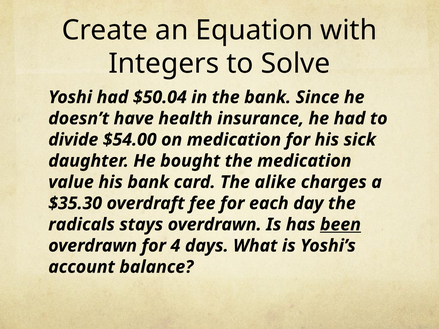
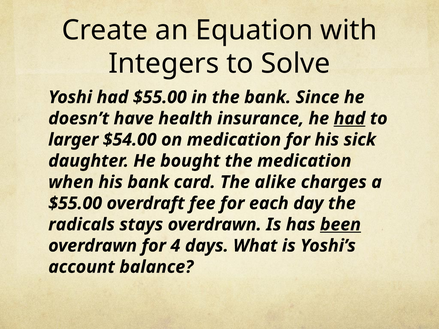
had $50.04: $50.04 -> $55.00
had at (350, 119) underline: none -> present
divide: divide -> larger
value: value -> when
$35.30 at (75, 203): $35.30 -> $55.00
